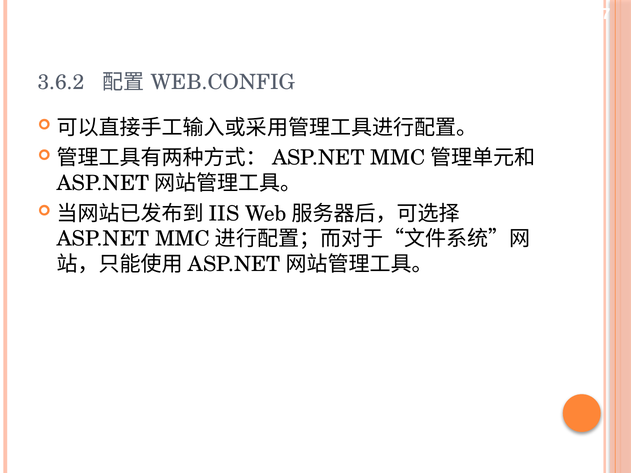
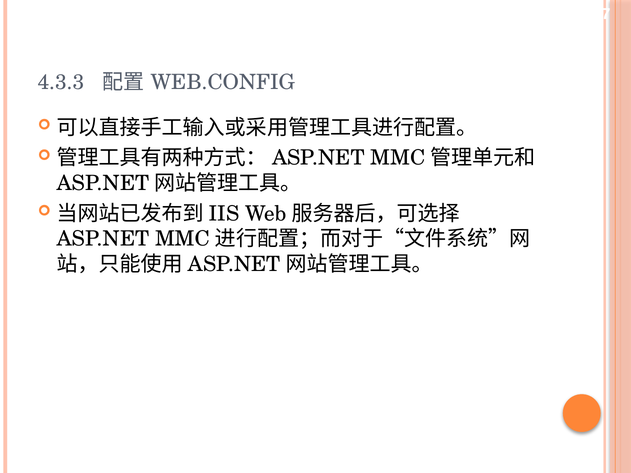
3.6.2: 3.6.2 -> 4.3.3
